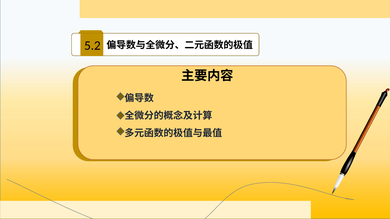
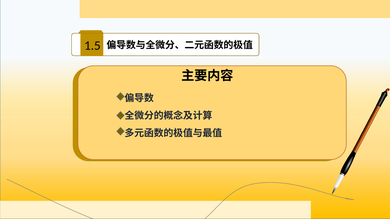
5.2: 5.2 -> 1.5
